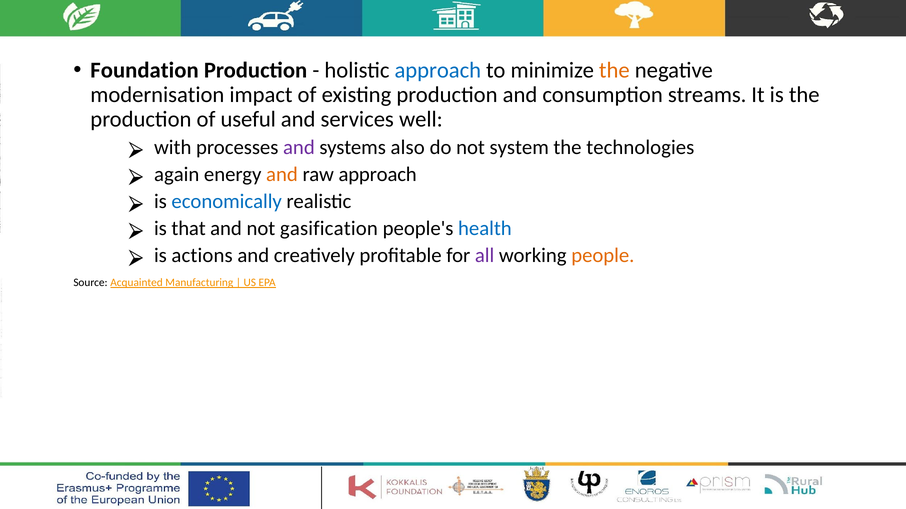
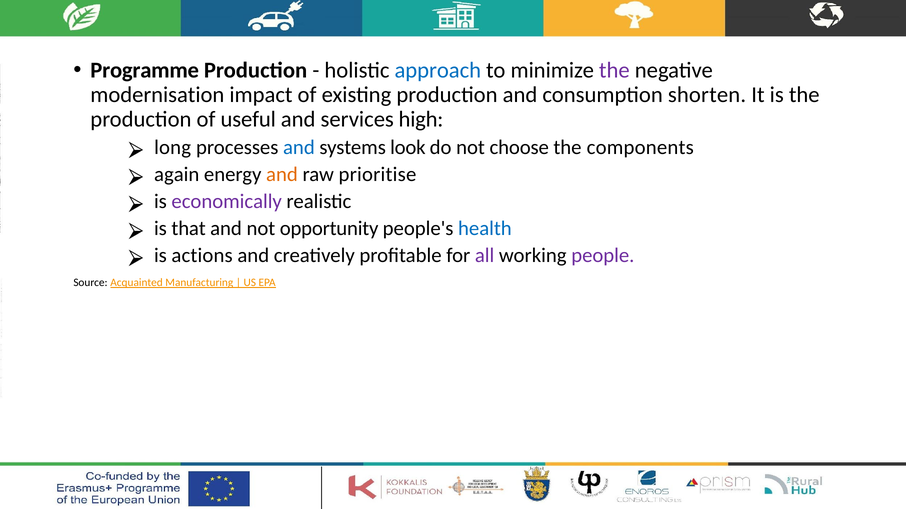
Foundation: Foundation -> Programme
the at (614, 70) colour: orange -> purple
streams: streams -> shorten
well: well -> high
with: with -> long
and at (299, 147) colour: purple -> blue
also: also -> look
system: system -> choose
technologies: technologies -> components
raw approach: approach -> prioritise
economically colour: blue -> purple
gasification: gasification -> opportunity
people colour: orange -> purple
